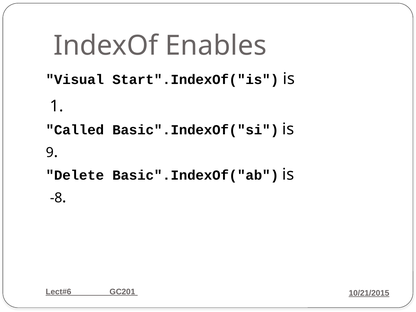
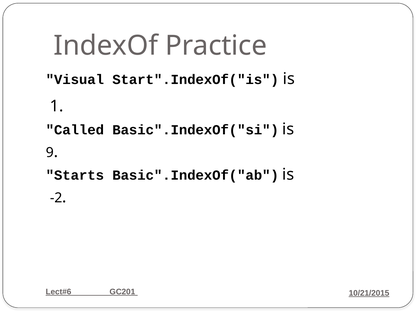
Enables: Enables -> Practice
Delete: Delete -> Starts
-8: -8 -> -2
